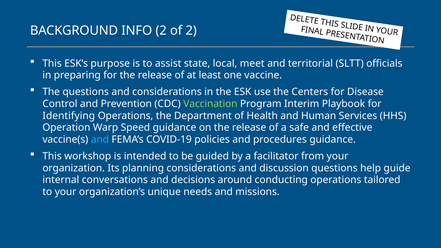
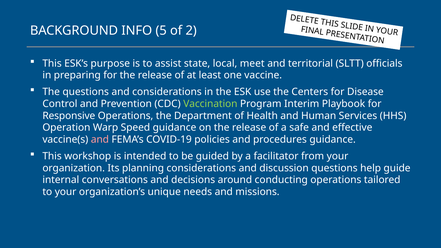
INFO 2: 2 -> 5
Identifying: Identifying -> Responsive
and at (100, 140) colour: light blue -> pink
